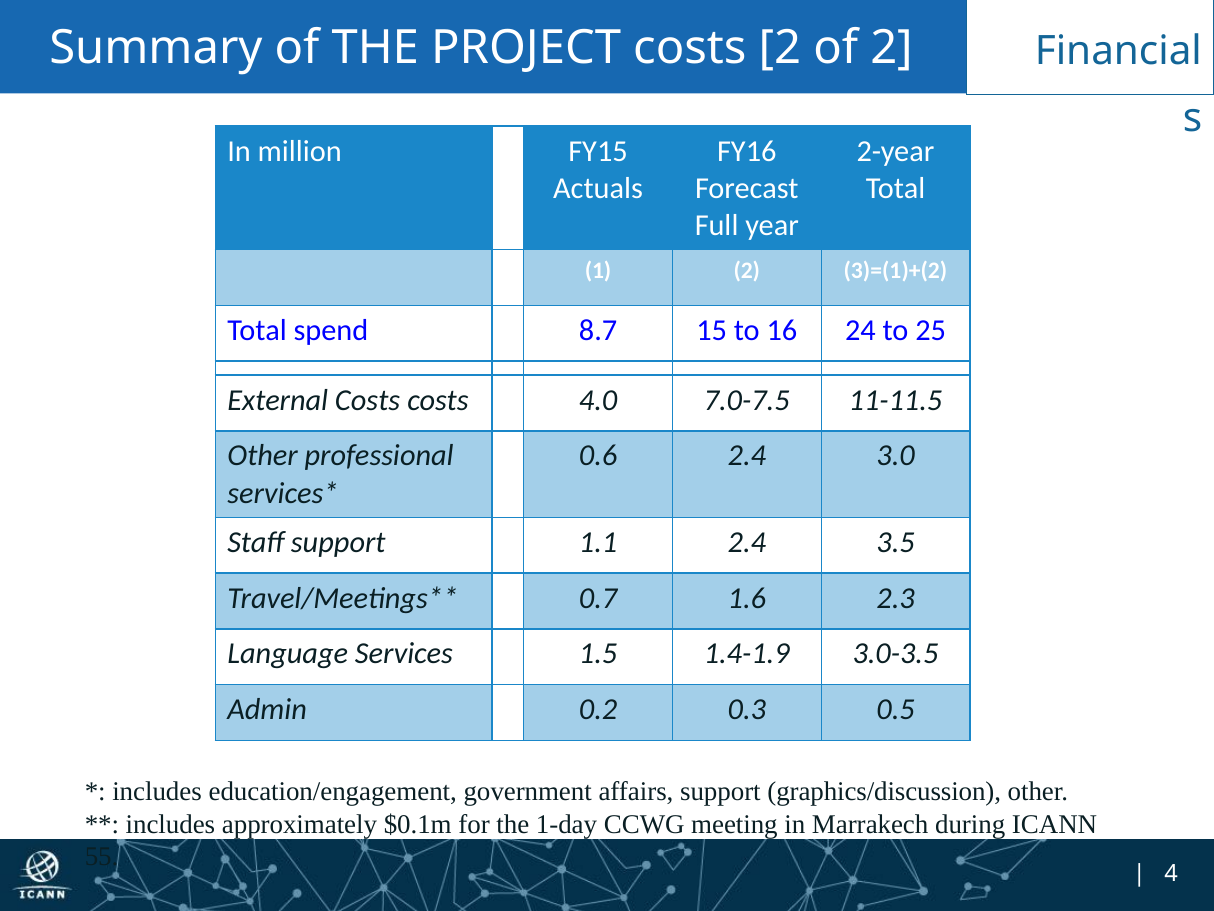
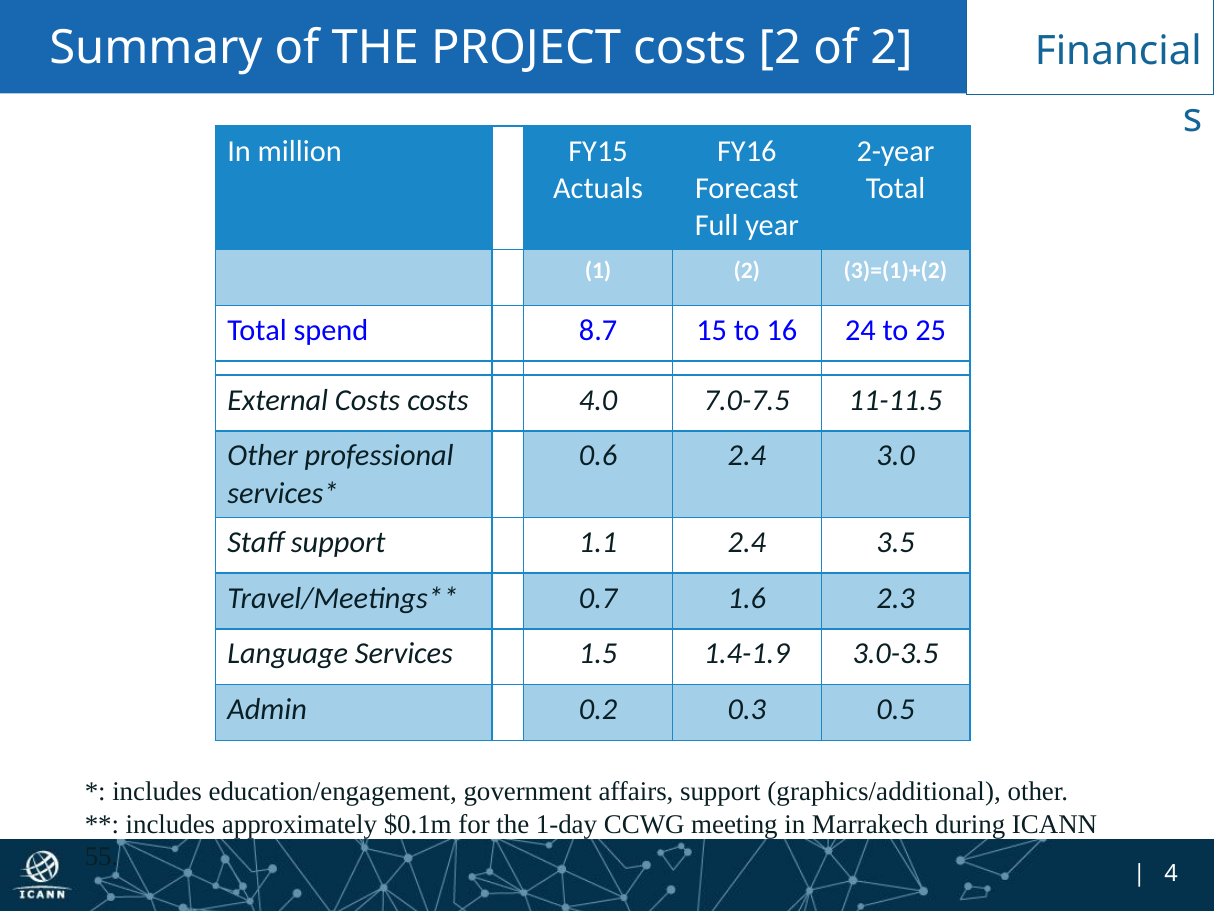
graphics/discussion: graphics/discussion -> graphics/additional
